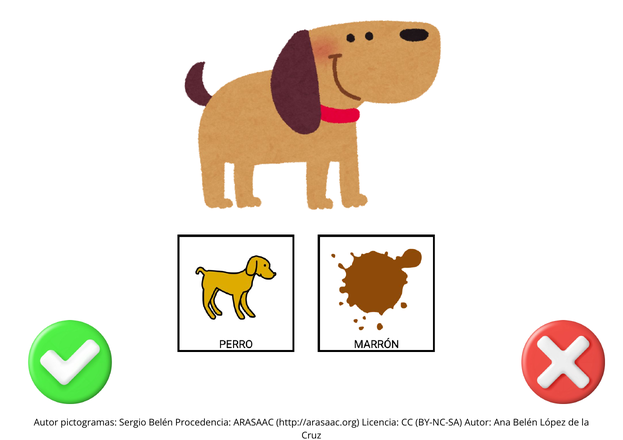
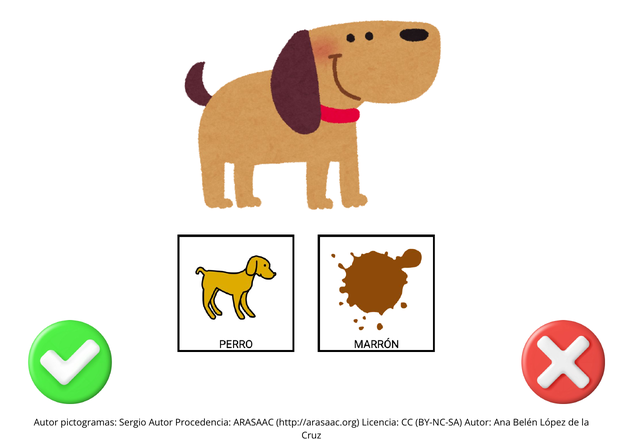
Sergio Belén: Belén -> Autor
